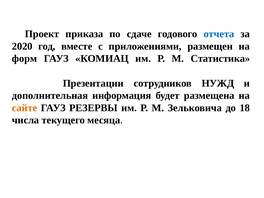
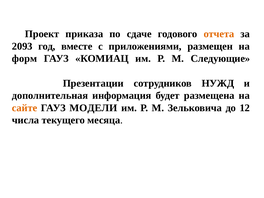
отчета colour: blue -> orange
2020: 2020 -> 2093
Статистика: Статистика -> Следующие
РЕЗЕРВЫ: РЕЗЕРВЫ -> МОДЕЛИ
18: 18 -> 12
